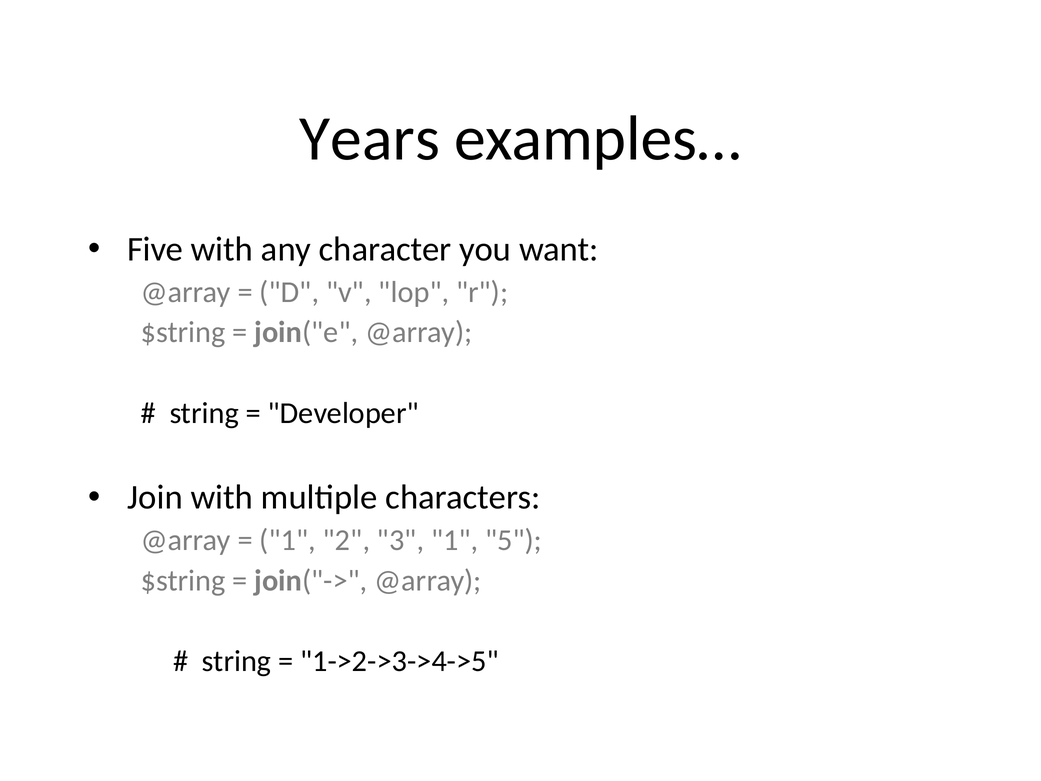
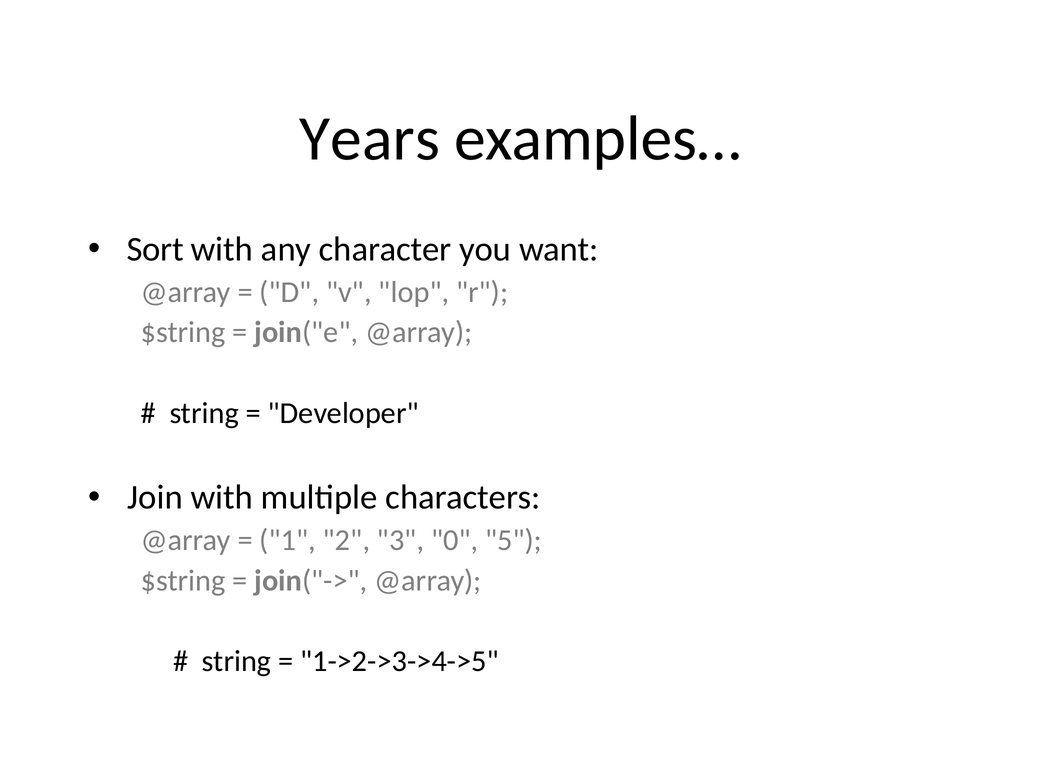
Five: Five -> Sort
3 1: 1 -> 0
